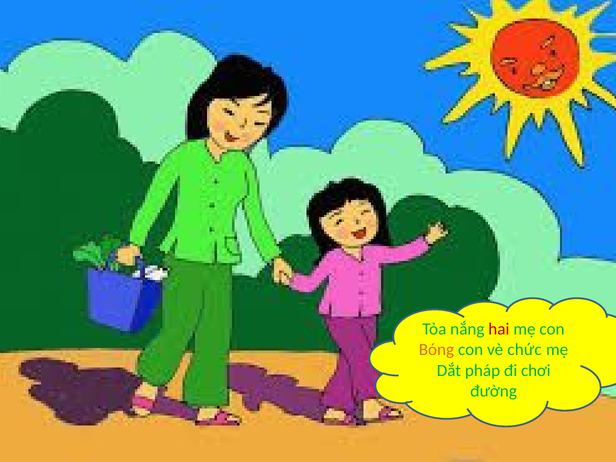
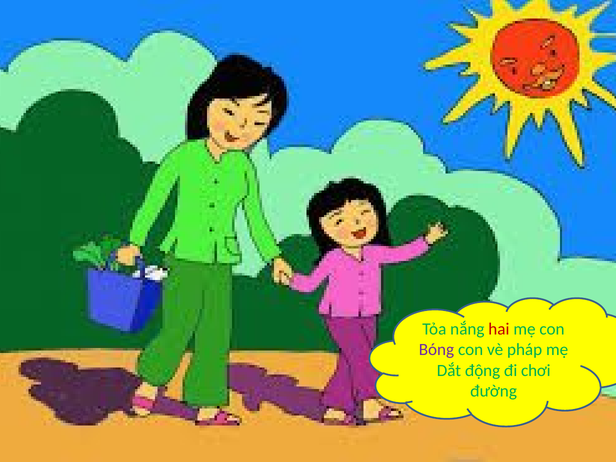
Bóng colour: orange -> purple
chức: chức -> pháp
pháp: pháp -> động
